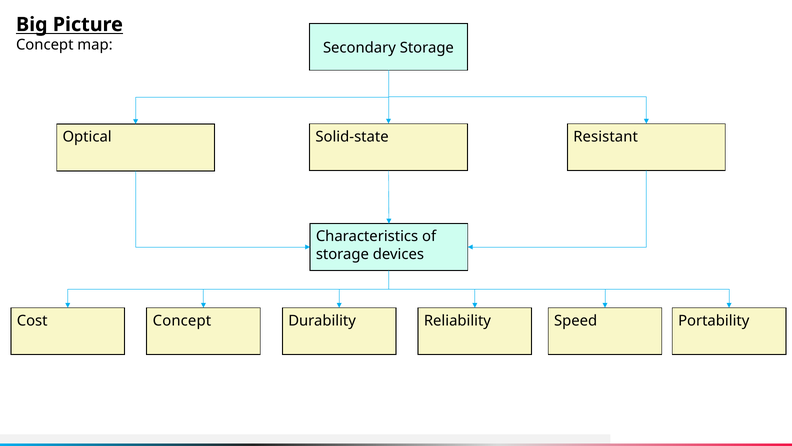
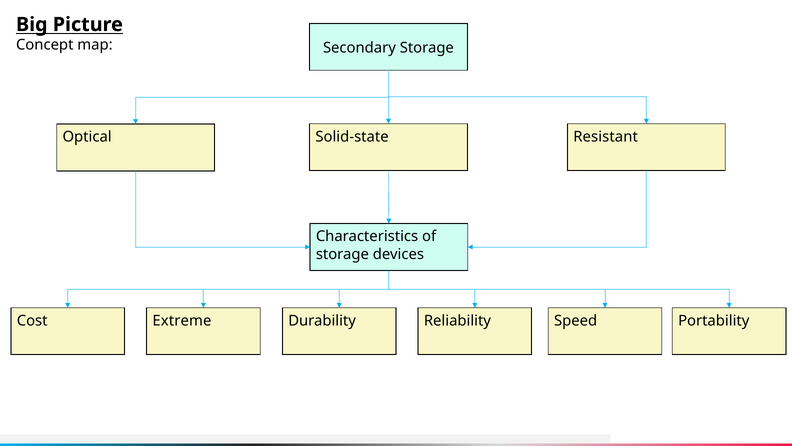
Cost Concept: Concept -> Extreme
